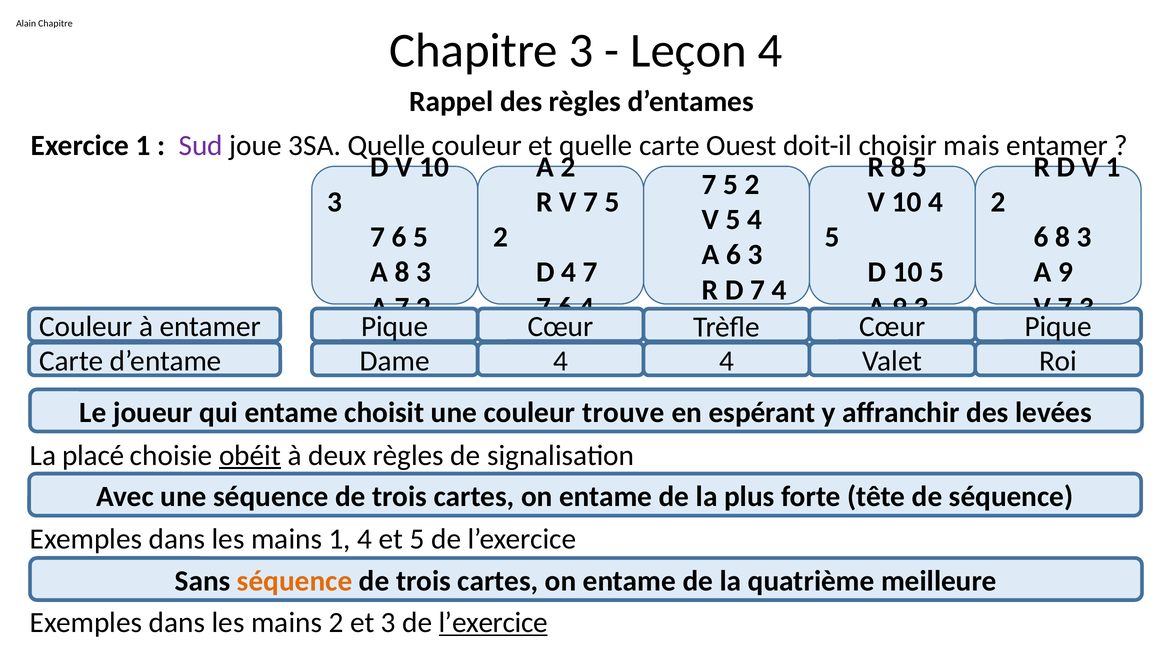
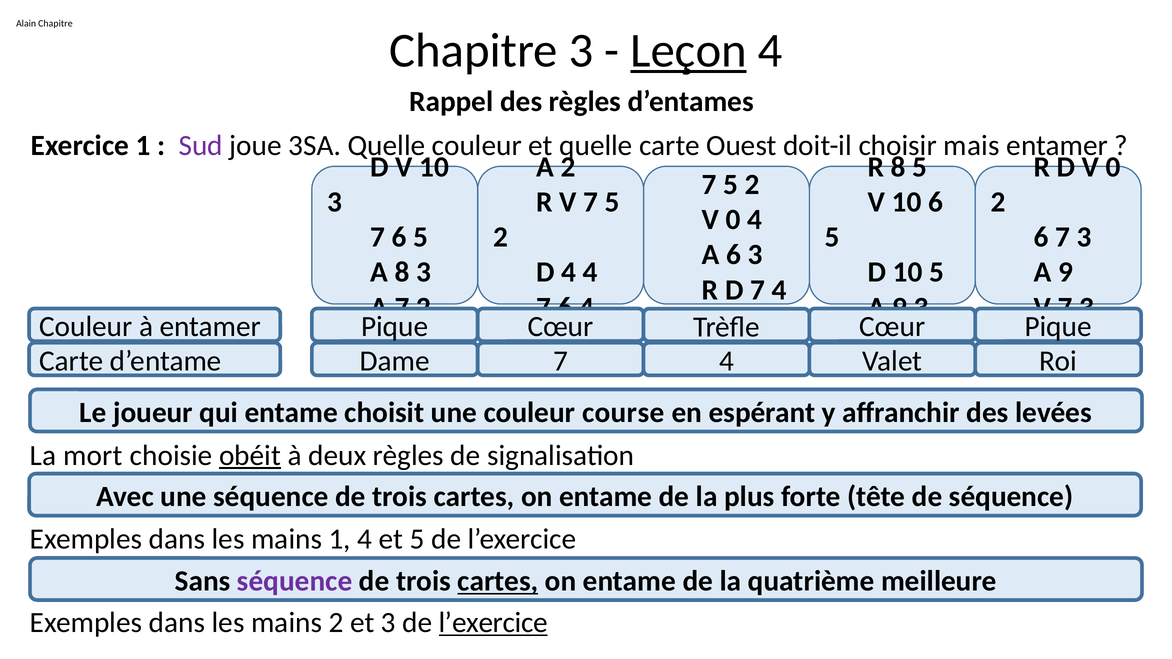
Leçon underline: none -> present
V 1: 1 -> 0
10 4: 4 -> 6
5 at (733, 220): 5 -> 0
8 at (1063, 237): 8 -> 7
4 7: 7 -> 4
Dame 4: 4 -> 7
trouve: trouve -> course
placé: placé -> mort
séquence at (295, 581) colour: orange -> purple
cartes at (498, 581) underline: none -> present
